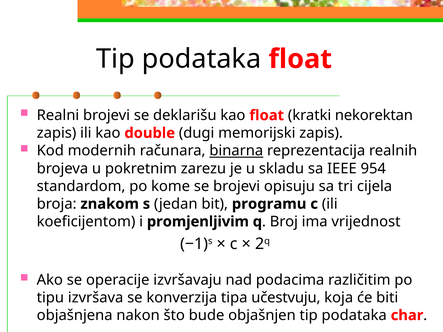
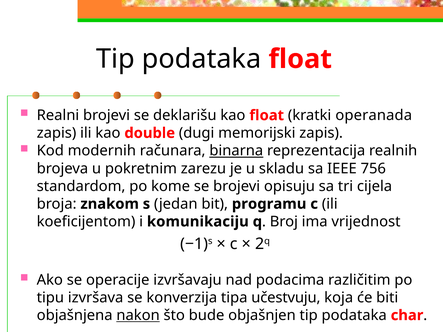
nekorektan: nekorektan -> operanada
954: 954 -> 756
promjenljivim: promjenljivim -> komunikaciju
nakon underline: none -> present
